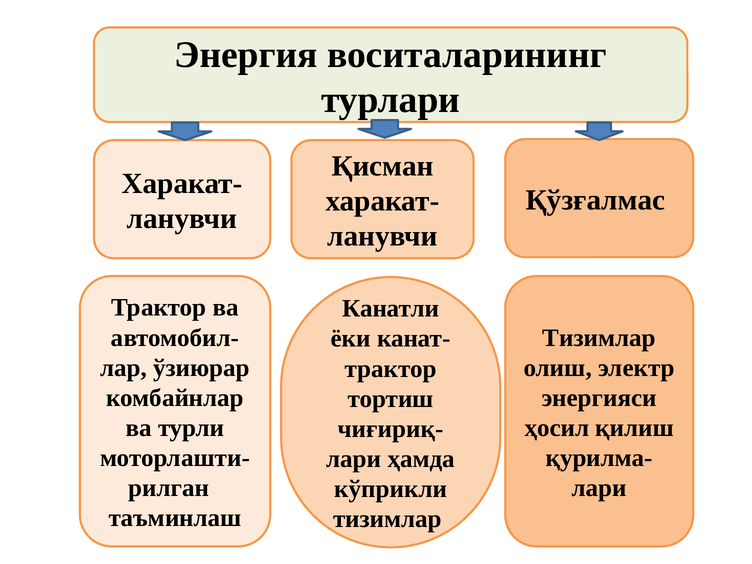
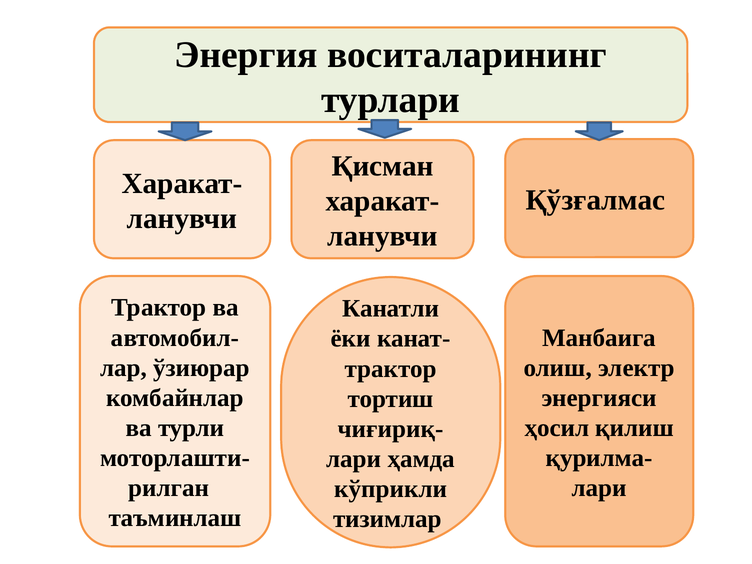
Тизимлар at (599, 338): Тизимлар -> Манбаига
